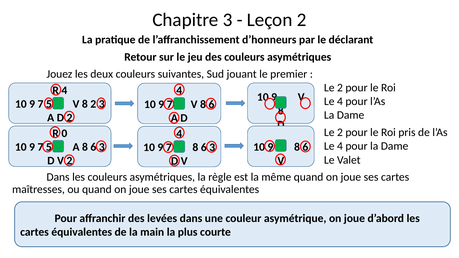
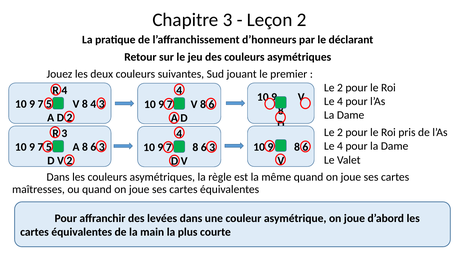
8 2: 2 -> 4
R 0: 0 -> 3
